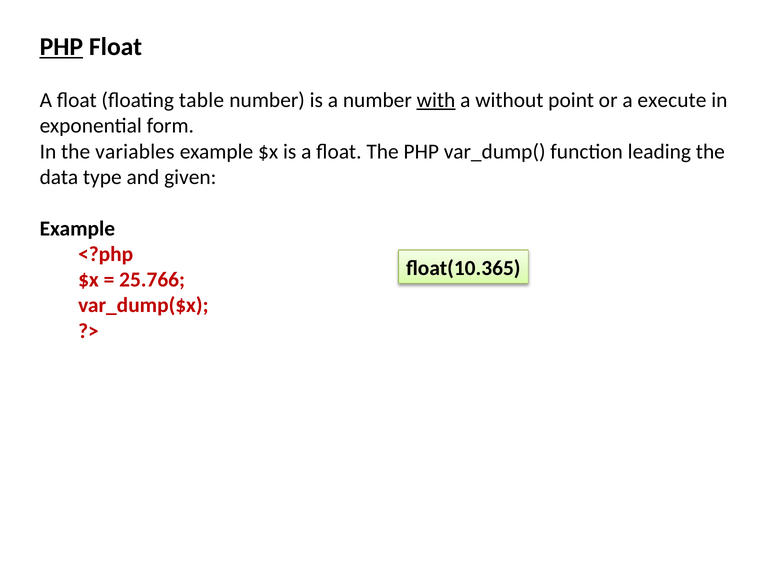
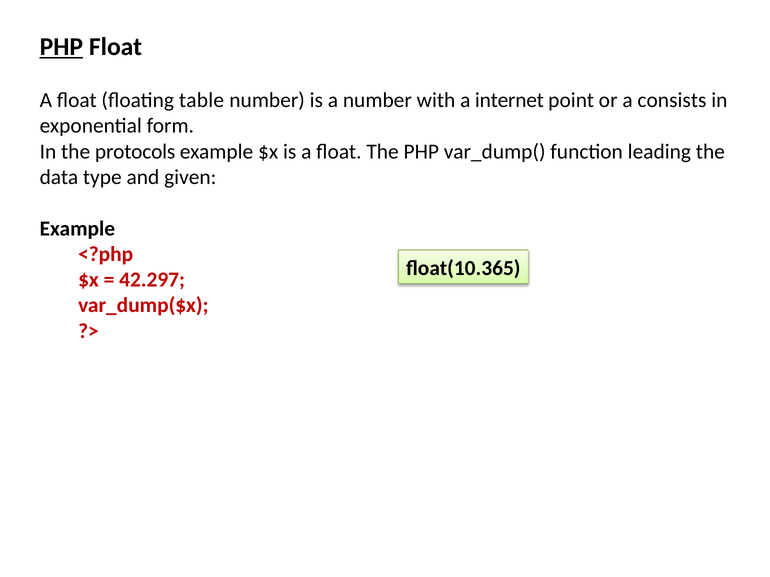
with underline: present -> none
without: without -> internet
execute: execute -> consists
variables: variables -> protocols
25.766: 25.766 -> 42.297
